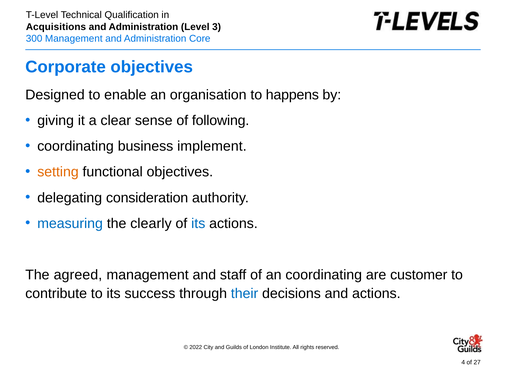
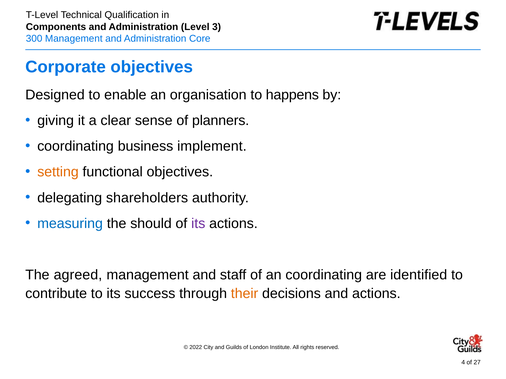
Acquisitions: Acquisitions -> Components
following: following -> planners
consideration: consideration -> shareholders
clearly: clearly -> should
its at (198, 224) colour: blue -> purple
customer: customer -> identified
their colour: blue -> orange
